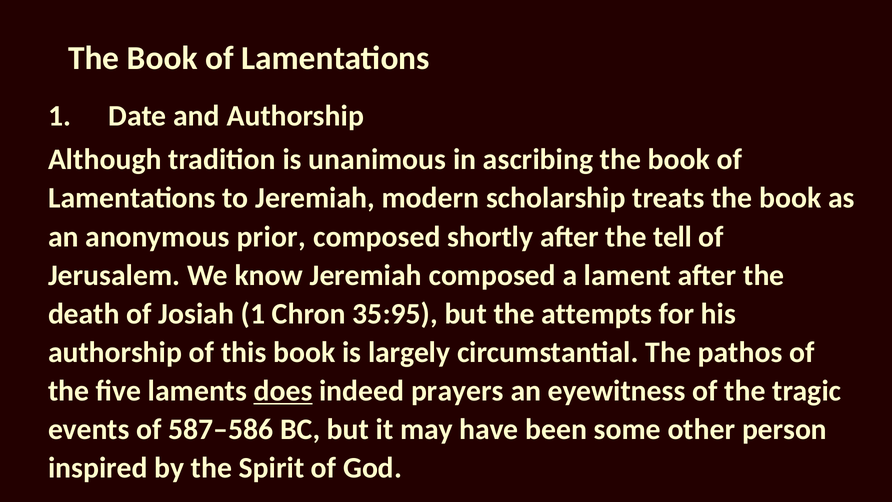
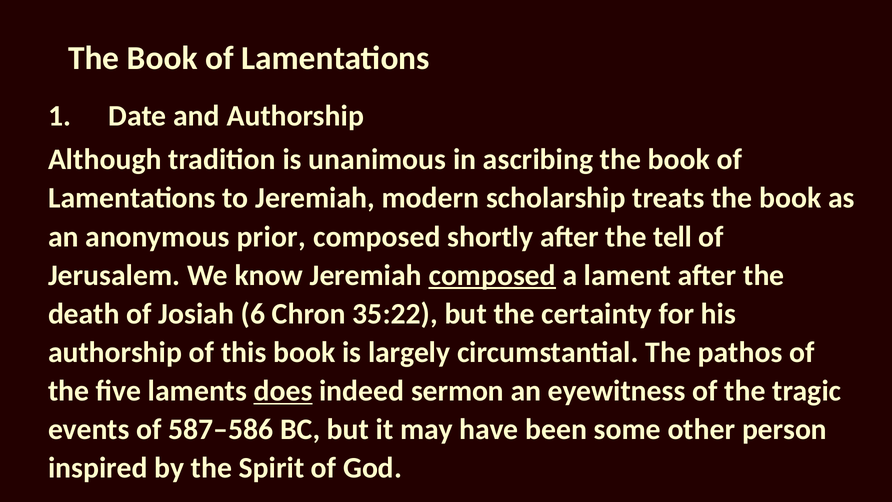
composed at (492, 275) underline: none -> present
Josiah 1: 1 -> 6
35:95: 35:95 -> 35:22
attempts: attempts -> certainty
prayers: prayers -> sermon
